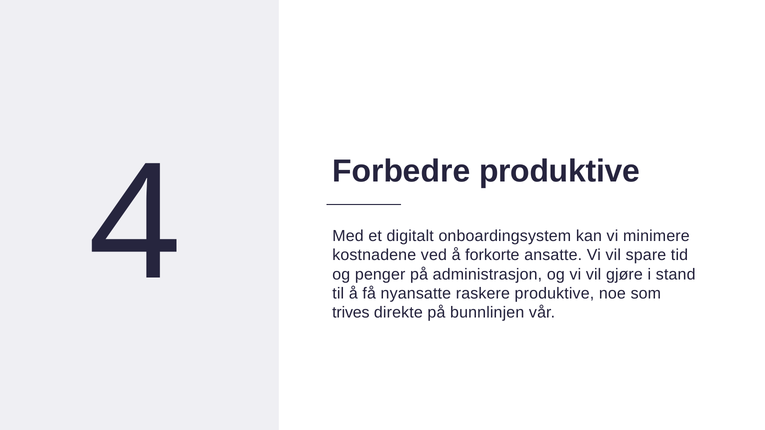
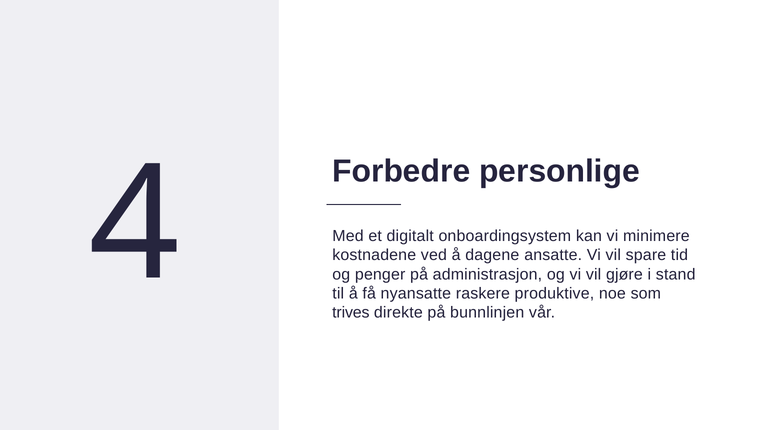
Forbedre produktive: produktive -> personlige
forkorte: forkorte -> dagene
